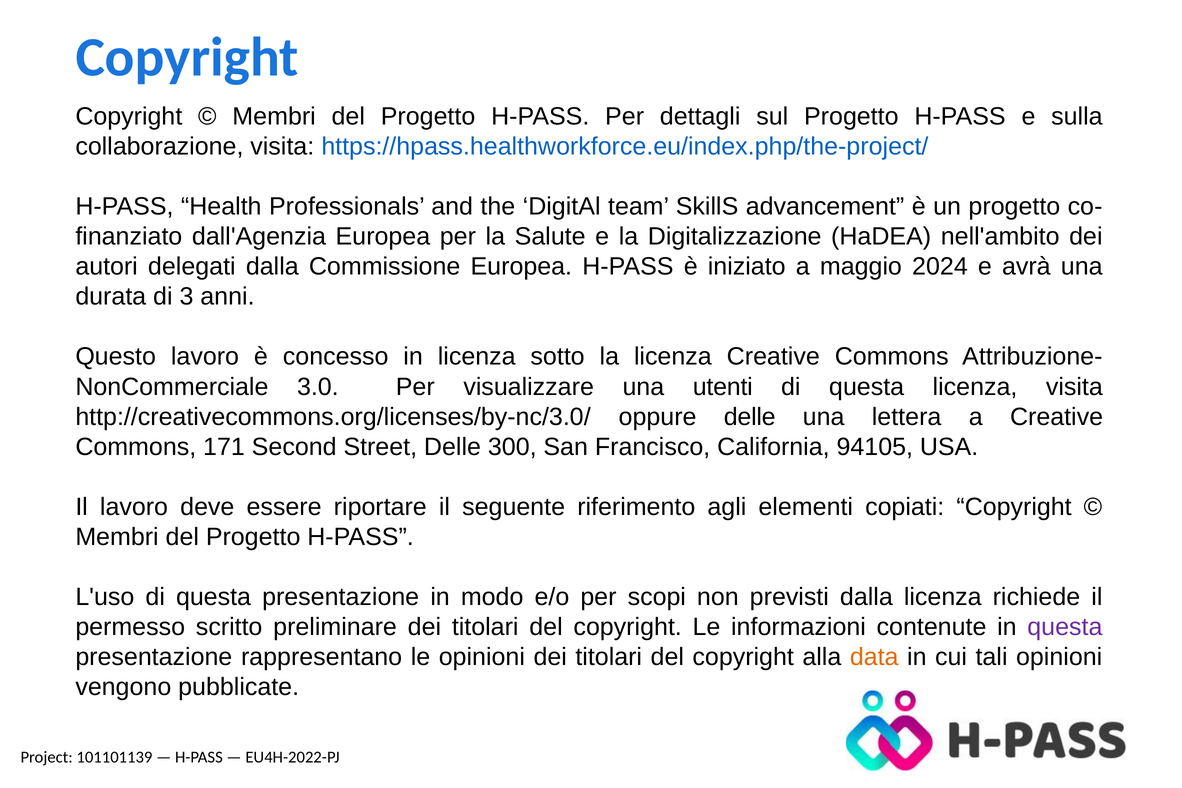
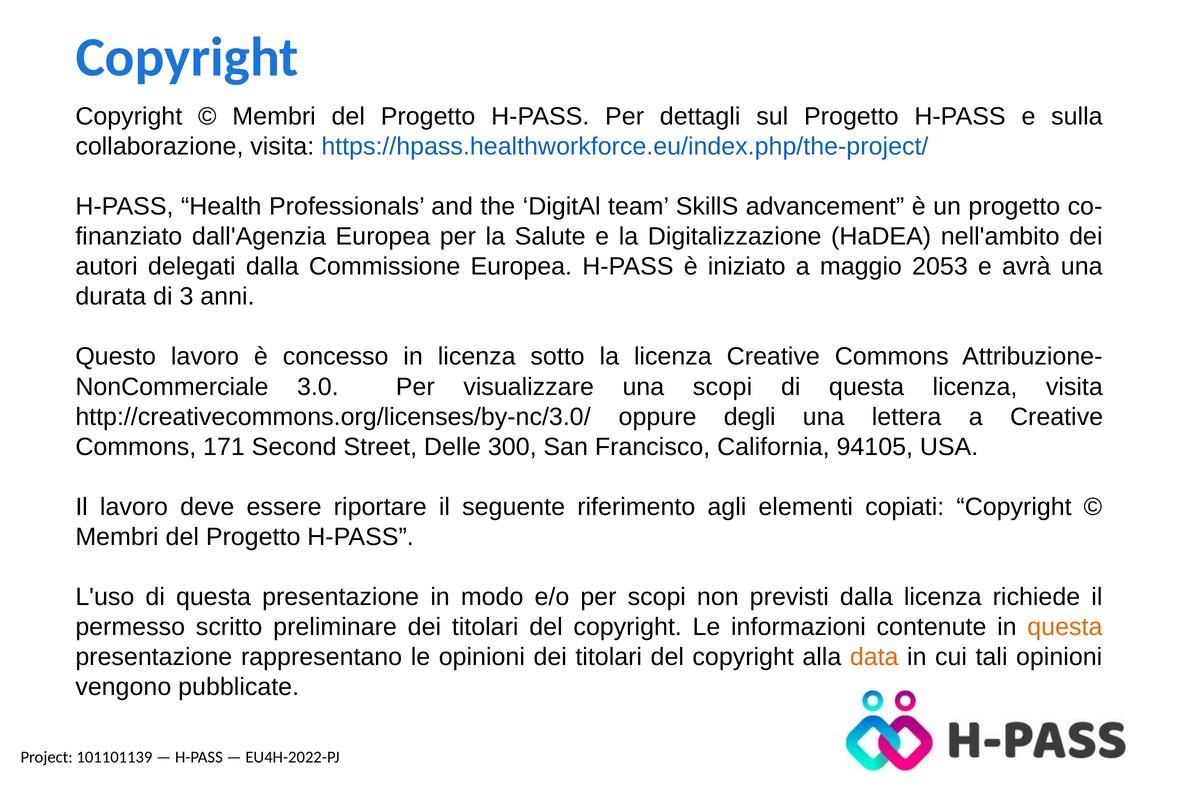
2024: 2024 -> 2053
una utenti: utenti -> scopi
oppure delle: delle -> degli
questa at (1065, 627) colour: purple -> orange
